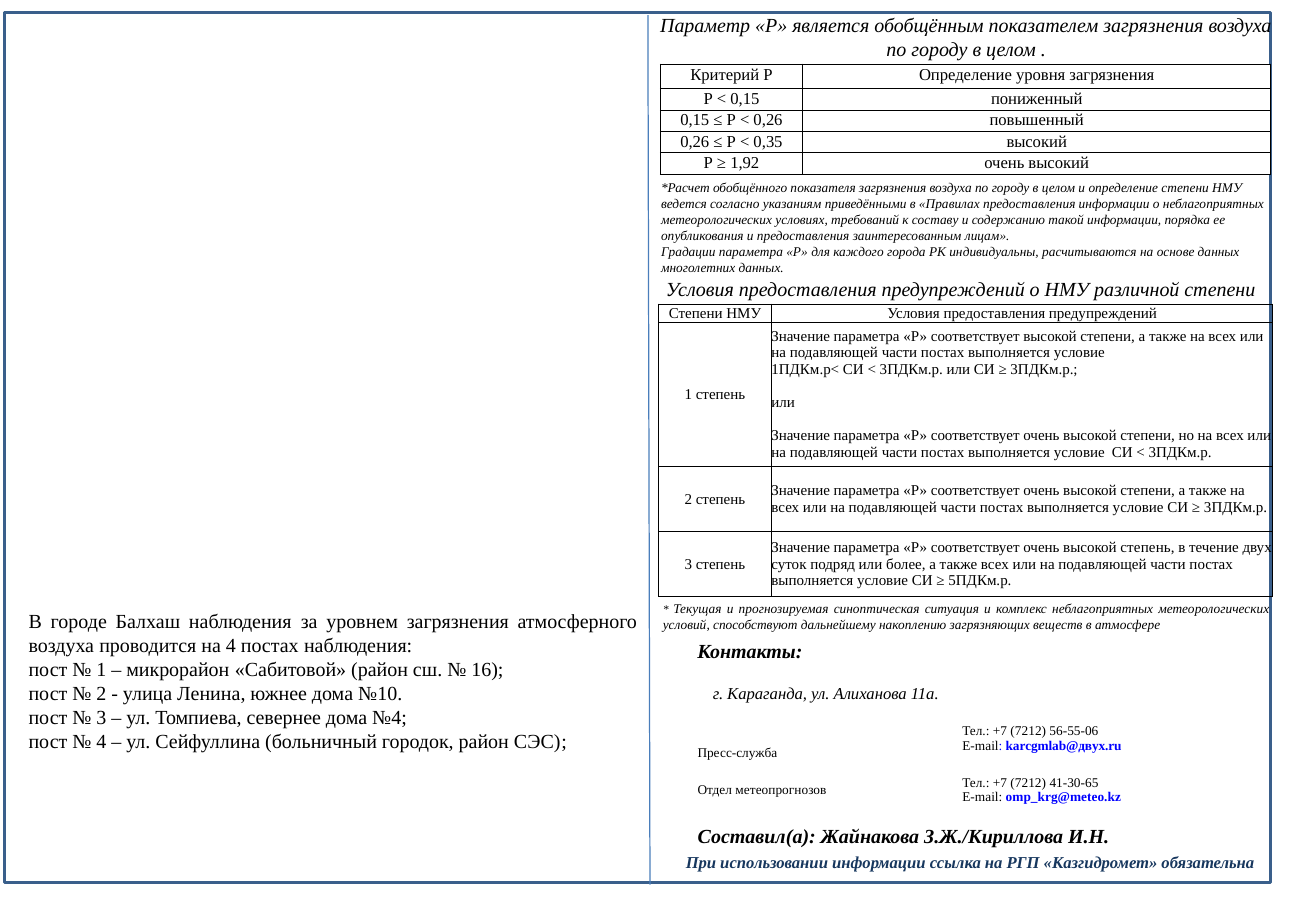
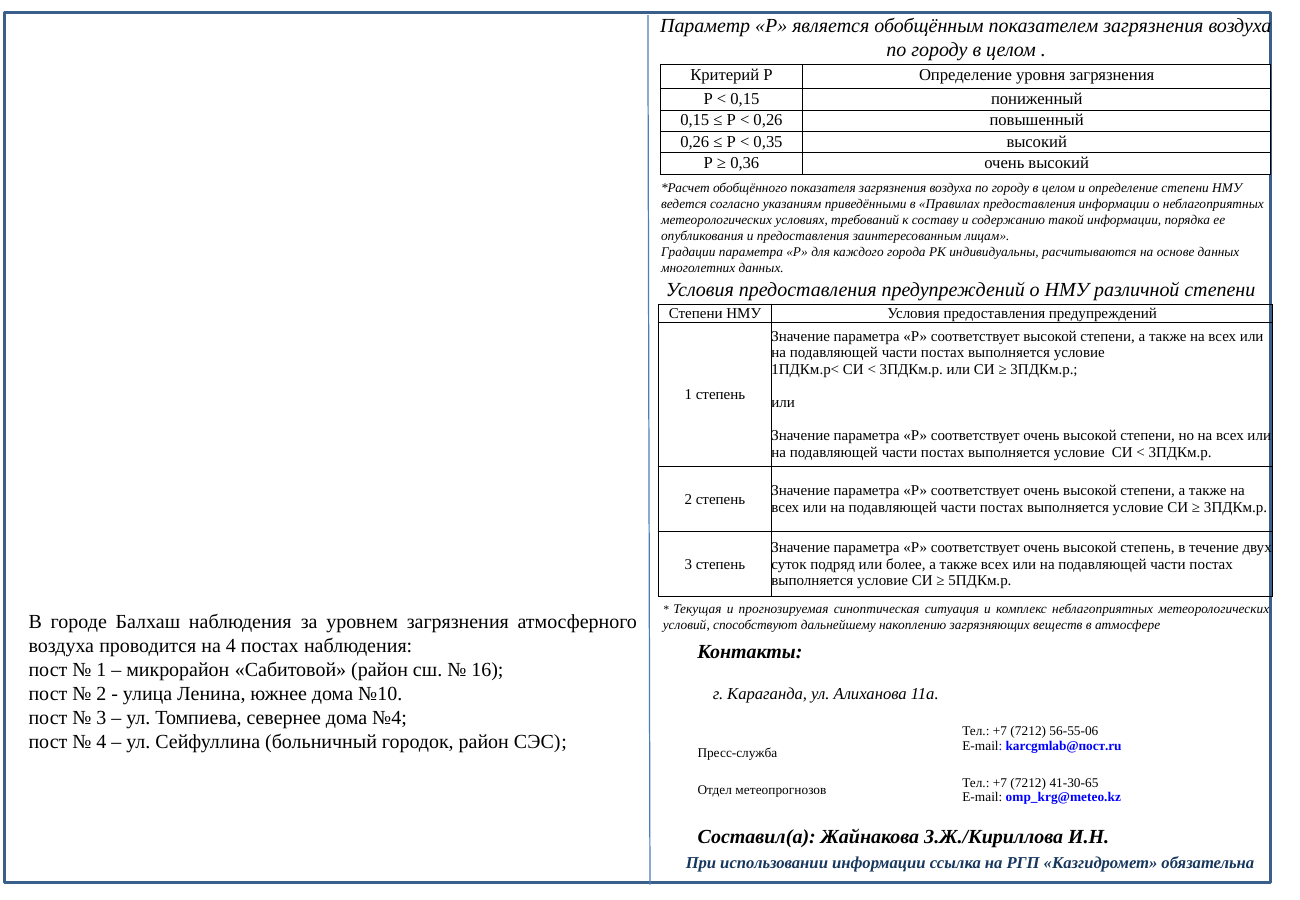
1,92: 1,92 -> 0,36
karcgmlab@двух.ru: karcgmlab@двух.ru -> karcgmlab@пост.ru
